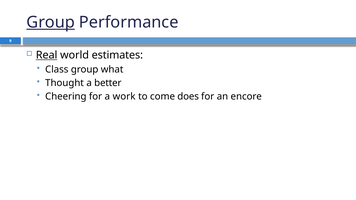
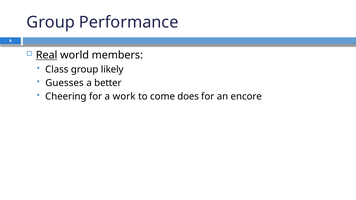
Group at (51, 22) underline: present -> none
estimates: estimates -> members
what: what -> likely
Thought: Thought -> Guesses
